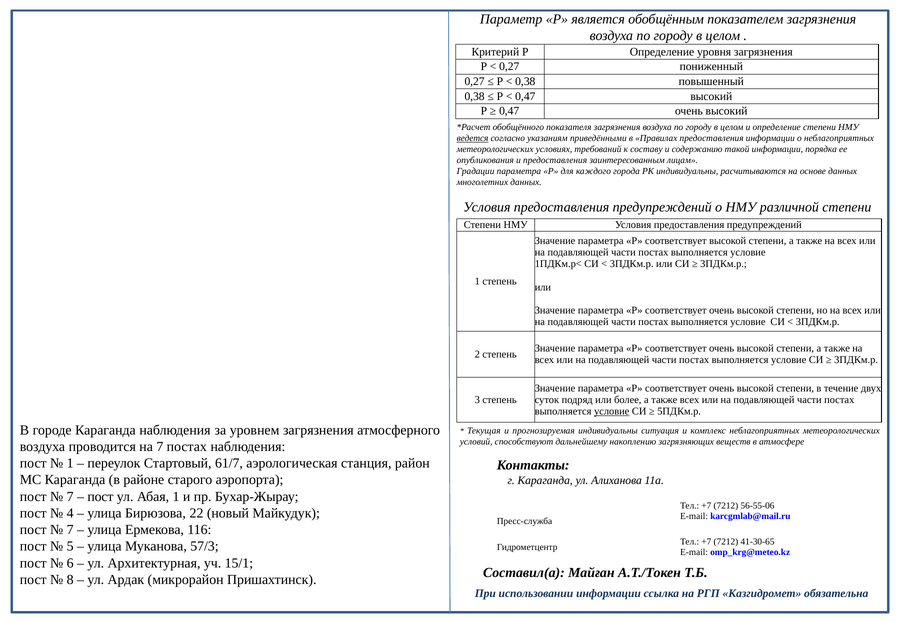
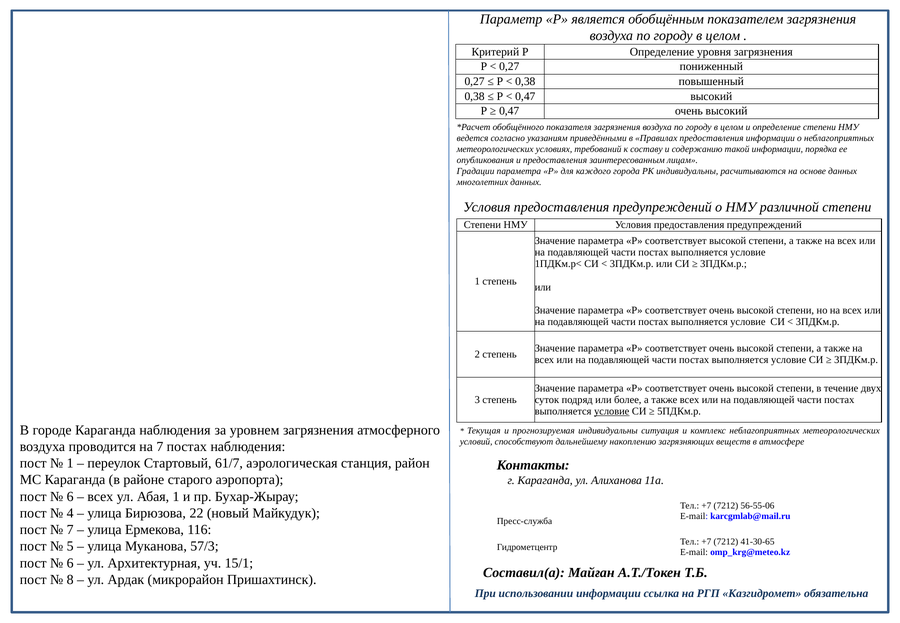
ведется underline: present -> none
7 at (70, 497): 7 -> 6
пост at (100, 497): пост -> всех
